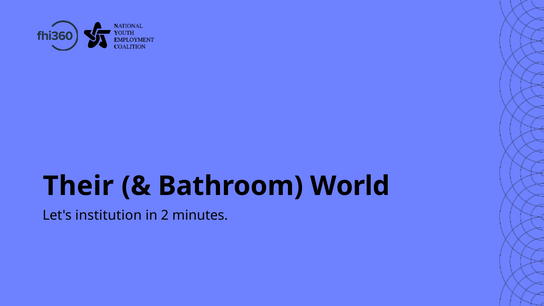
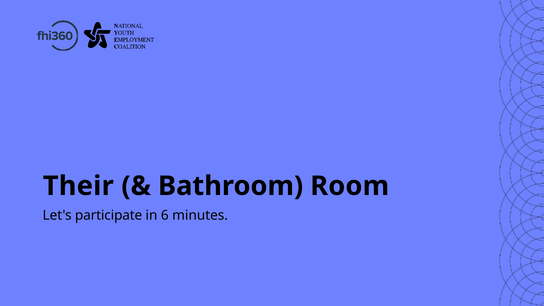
World: World -> Room
institution: institution -> participate
2: 2 -> 6
